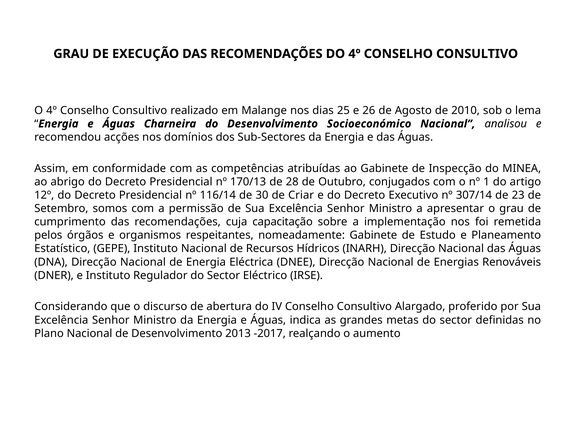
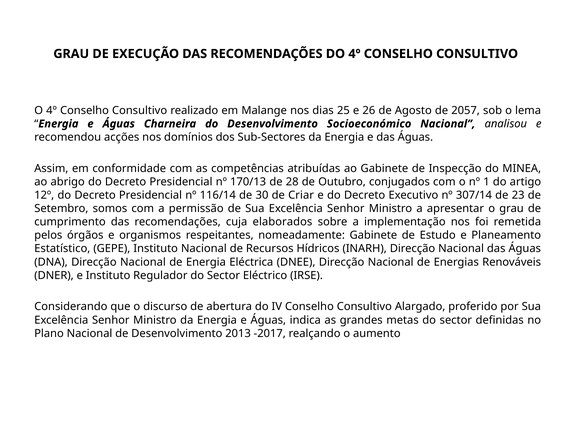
2010: 2010 -> 2057
capacitação: capacitação -> elaborados
